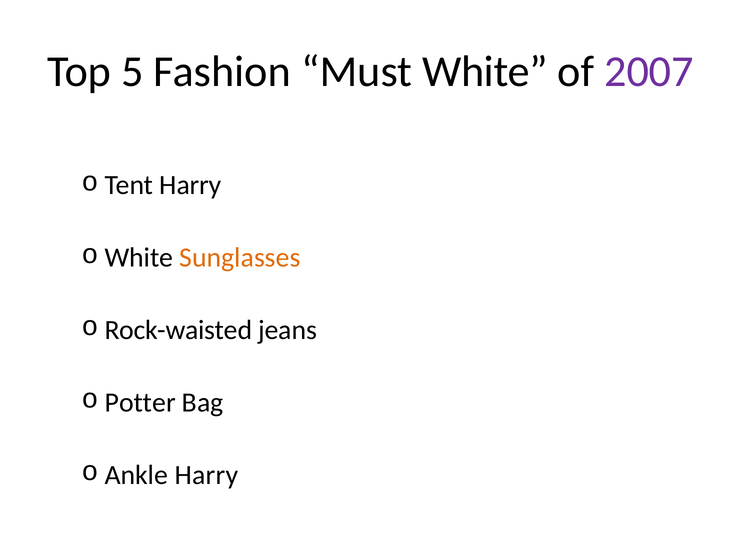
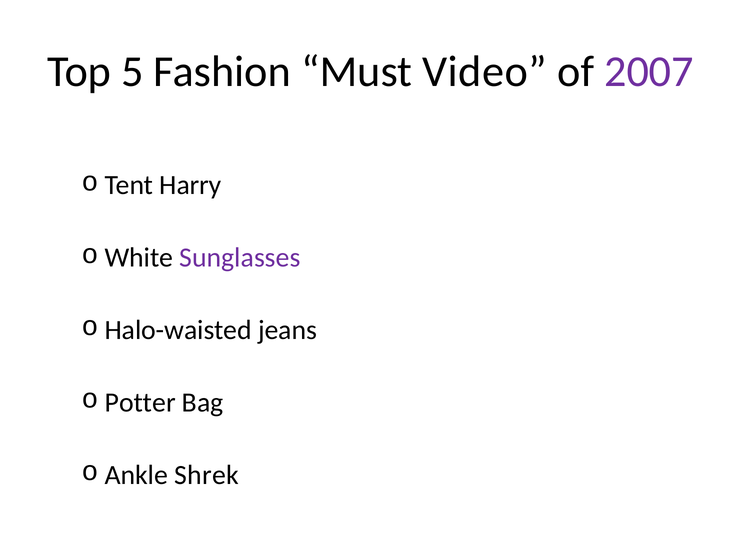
Must White: White -> Video
Sunglasses colour: orange -> purple
Rock-waisted: Rock-waisted -> Halo-waisted
Ankle Harry: Harry -> Shrek
